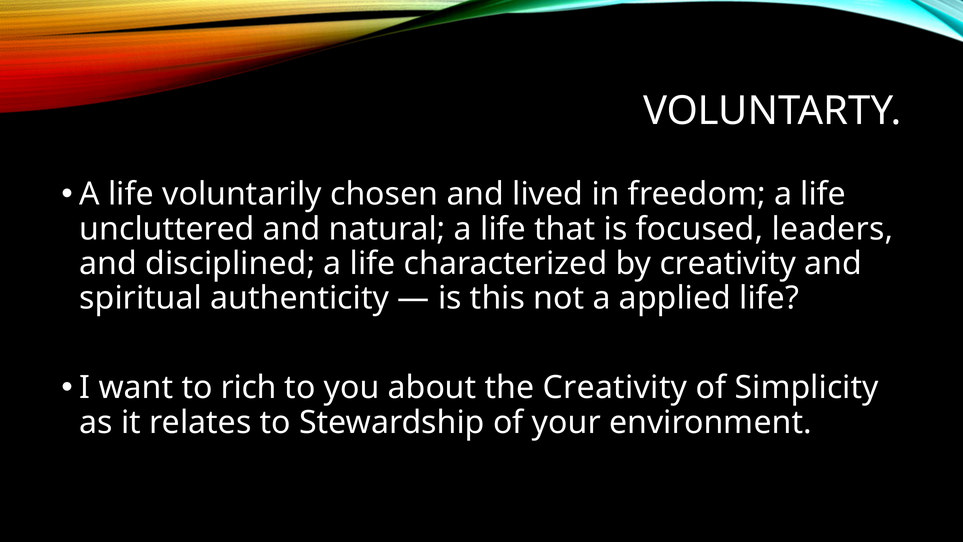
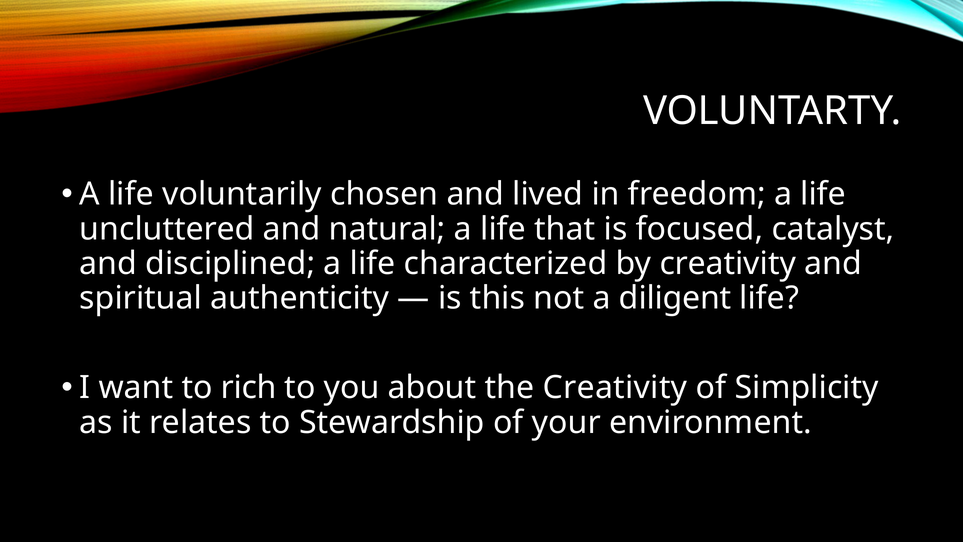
leaders: leaders -> catalyst
applied: applied -> diligent
